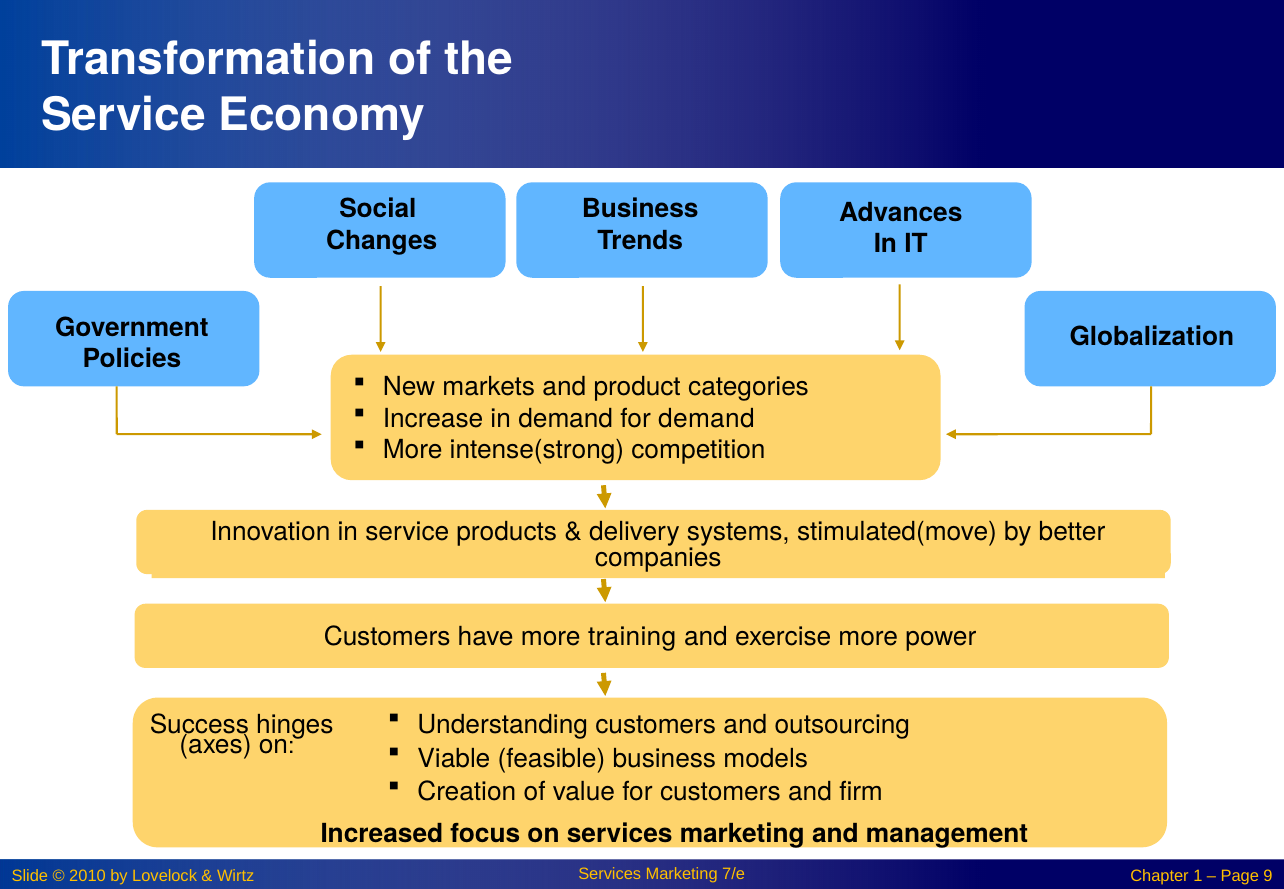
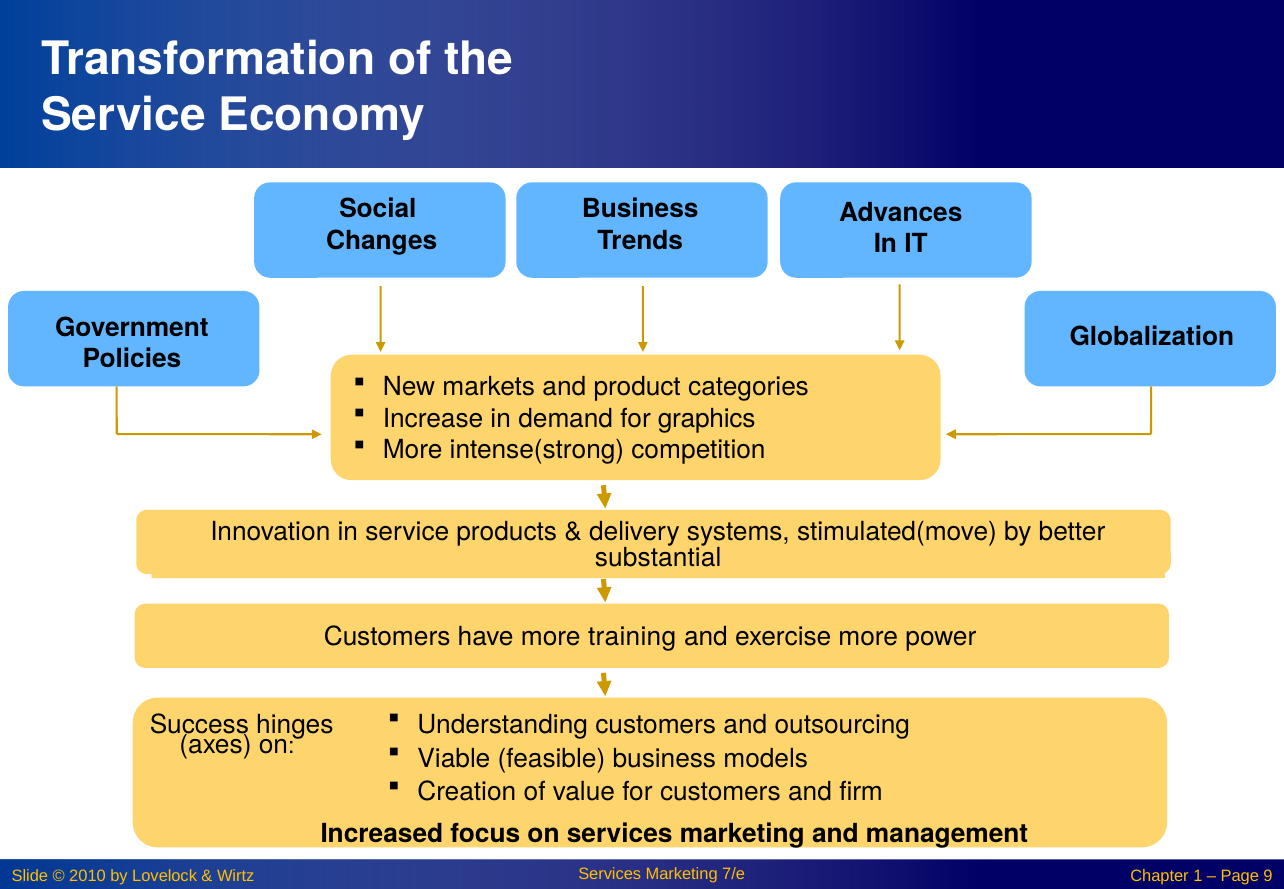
for demand: demand -> graphics
companies: companies -> substantial
